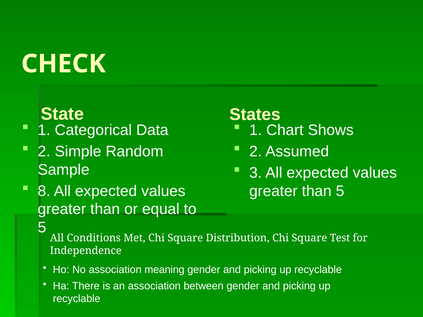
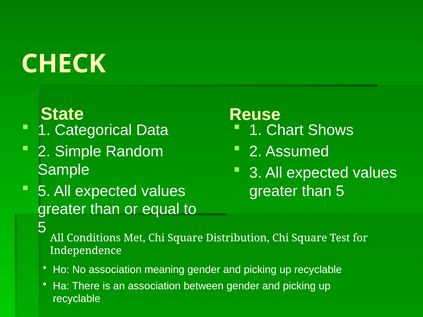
States: States -> Reuse
8 at (44, 191): 8 -> 5
